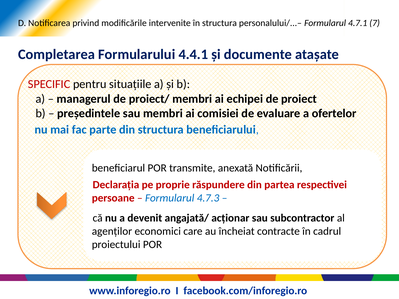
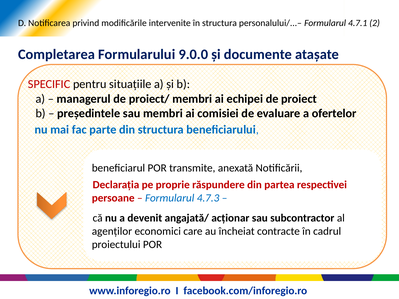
7: 7 -> 2
4.4.1: 4.4.1 -> 9.0.0
